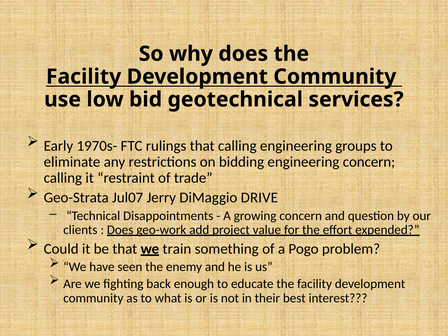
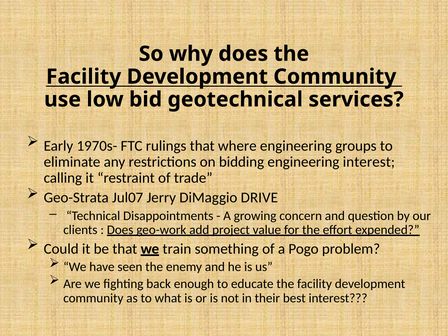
that calling: calling -> where
engineering concern: concern -> interest
